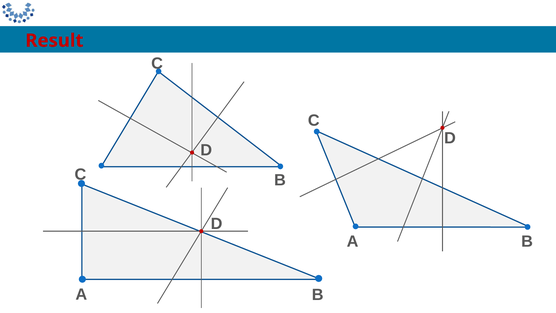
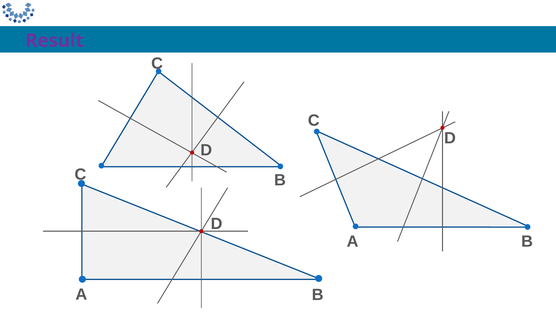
Result colour: red -> purple
